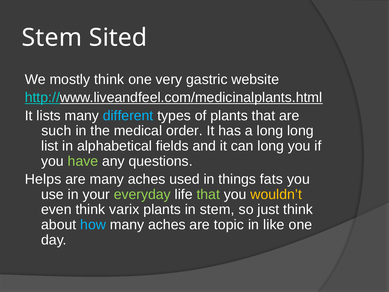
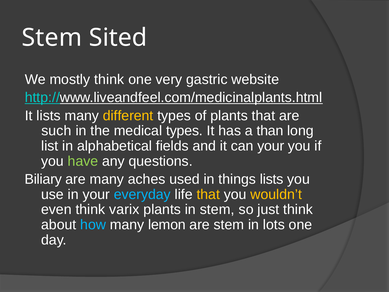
different colour: light blue -> yellow
medical order: order -> types
a long: long -> than
can long: long -> your
Helps: Helps -> Biliary
things fats: fats -> lists
everyday colour: light green -> light blue
that at (208, 194) colour: light green -> yellow
aches at (167, 225): aches -> lemon
are topic: topic -> stem
like: like -> lots
